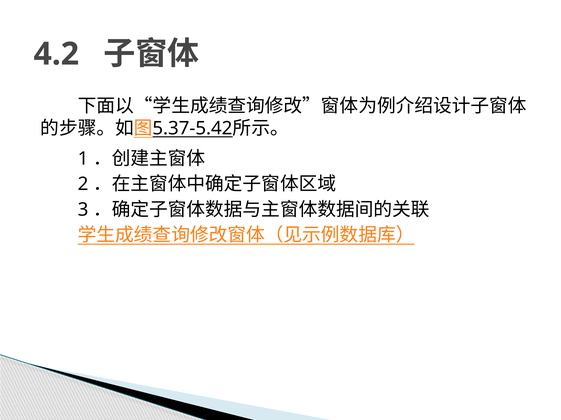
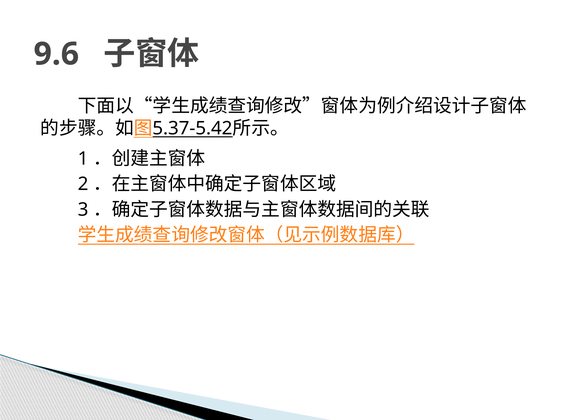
4.2: 4.2 -> 9.6
